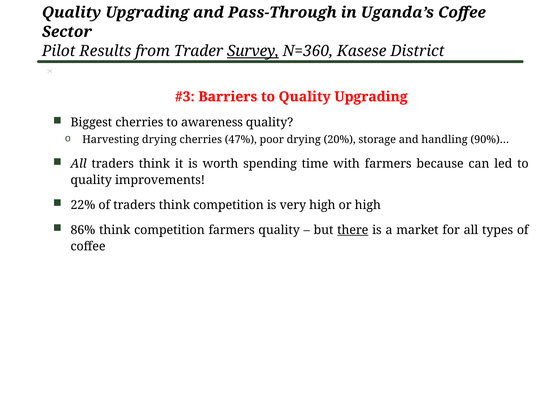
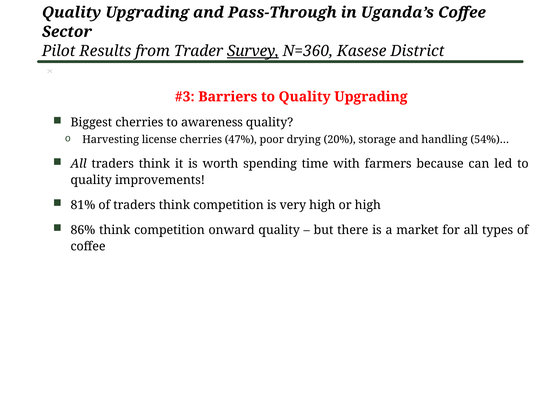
Harvesting drying: drying -> license
90%)…: 90%)… -> 54%)…
22%: 22% -> 81%
competition farmers: farmers -> onward
there underline: present -> none
